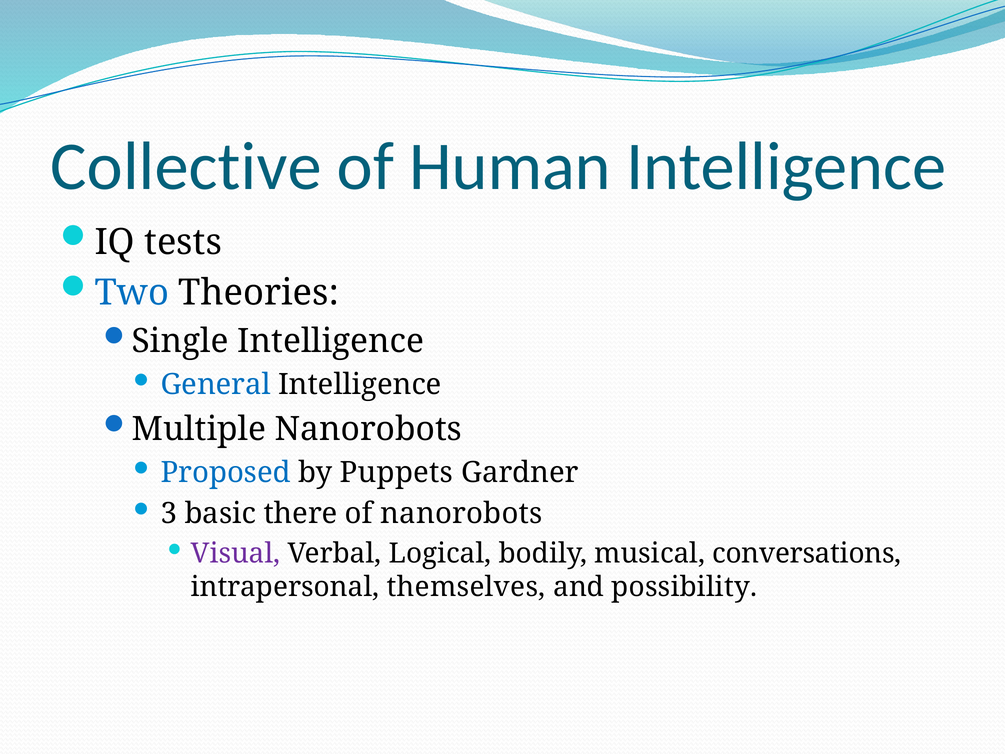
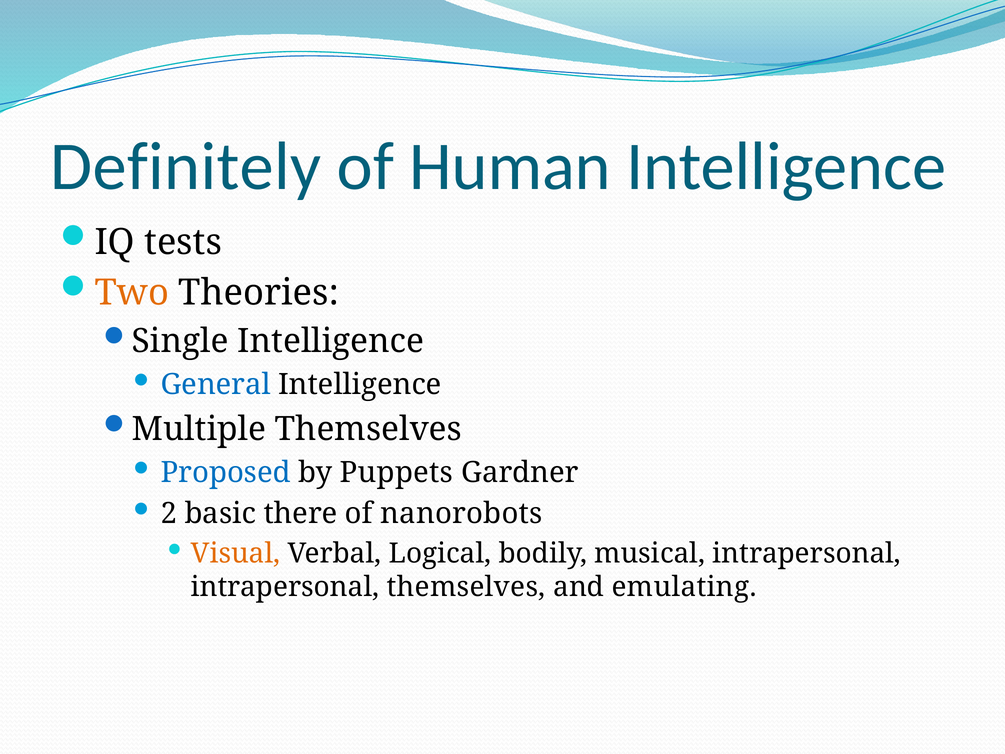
Collective: Collective -> Definitely
Two colour: blue -> orange
Multiple Nanorobots: Nanorobots -> Themselves
3: 3 -> 2
Visual colour: purple -> orange
musical conversations: conversations -> intrapersonal
possibility: possibility -> emulating
